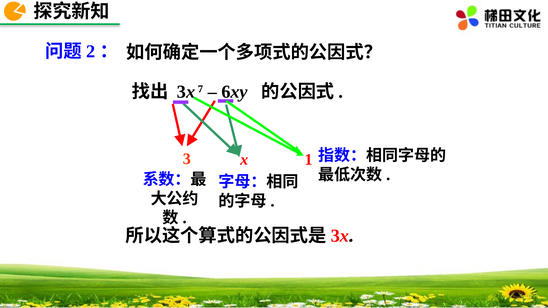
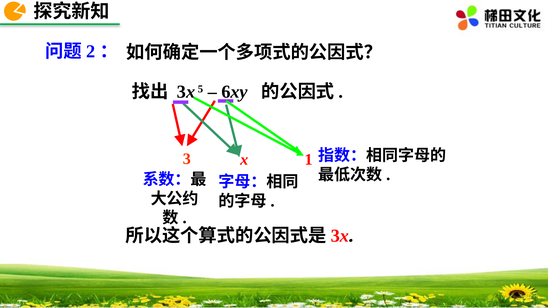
7: 7 -> 5
